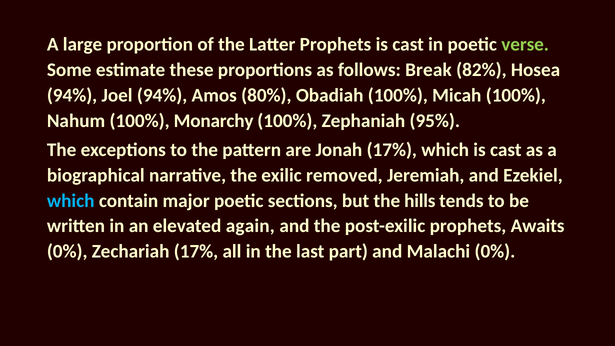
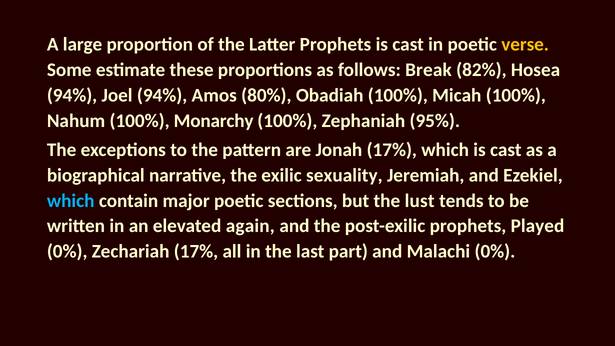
verse colour: light green -> yellow
removed: removed -> sexuality
hills: hills -> lust
Awaits: Awaits -> Played
